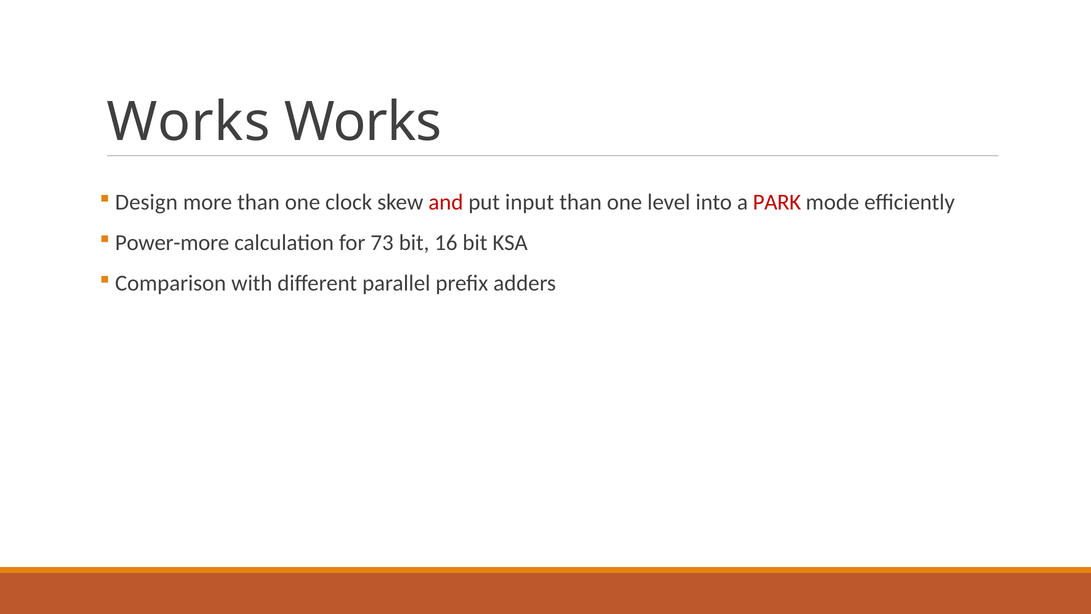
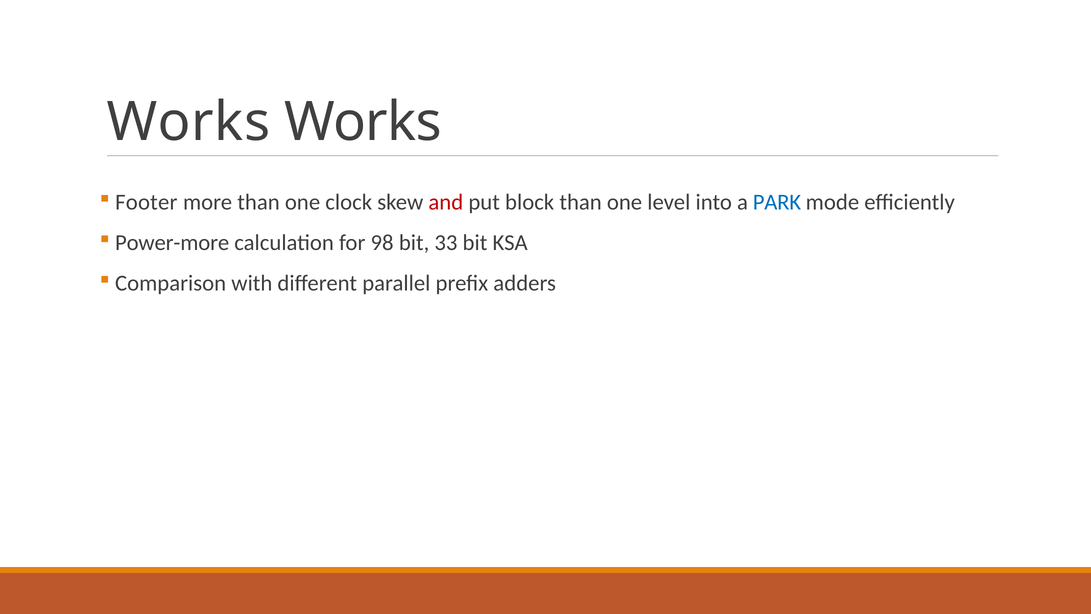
Design: Design -> Footer
input: input -> block
PARK colour: red -> blue
73: 73 -> 98
16: 16 -> 33
